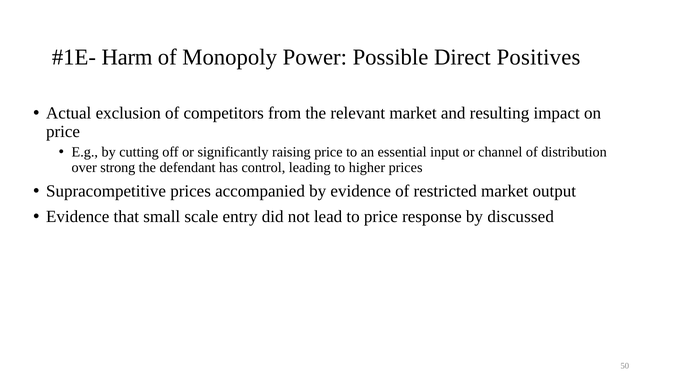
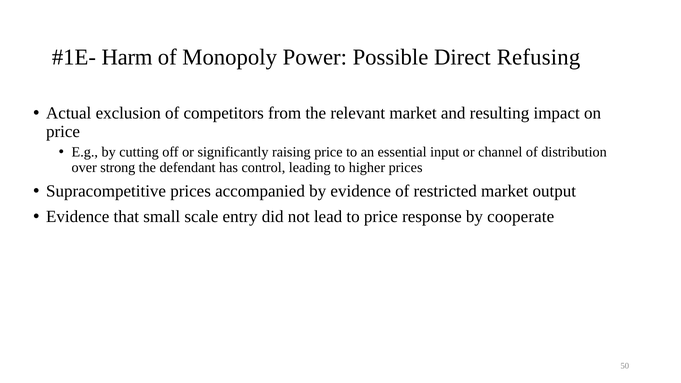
Positives: Positives -> Refusing
discussed: discussed -> cooperate
